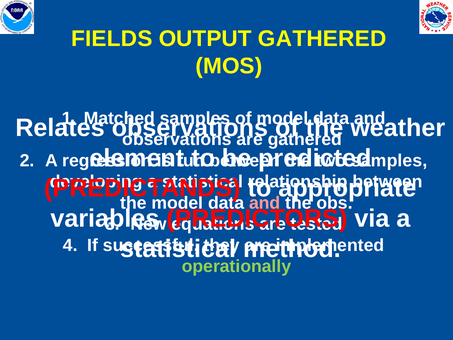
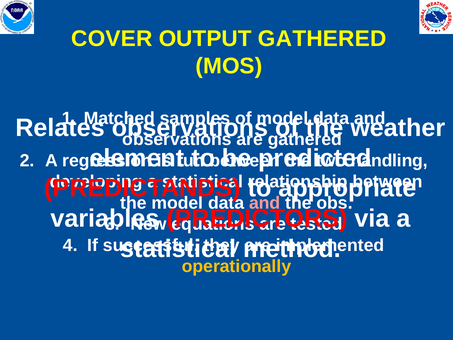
FIELDS: FIELDS -> COVER
samples at (389, 160): samples -> handling
operationally colour: light green -> yellow
